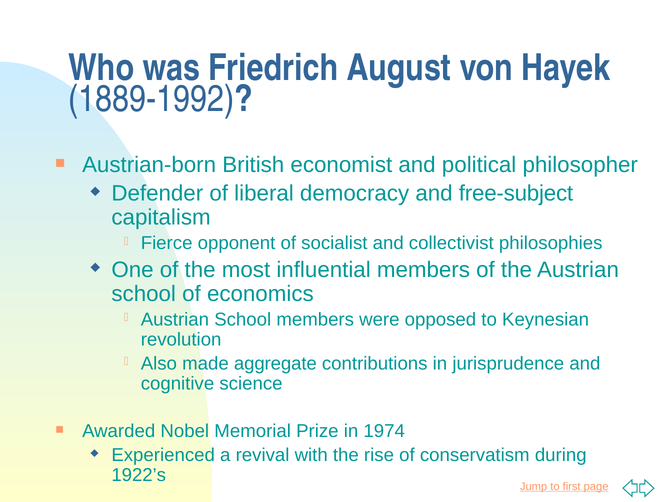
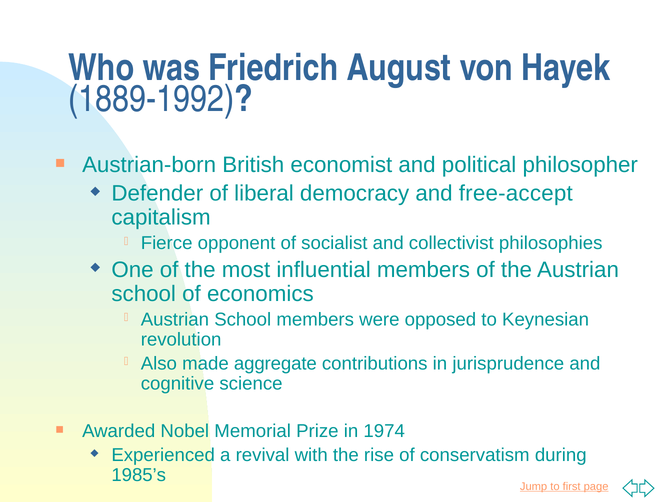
free-subject: free-subject -> free-accept
1922’s: 1922’s -> 1985’s
